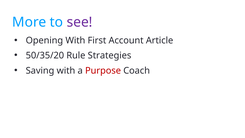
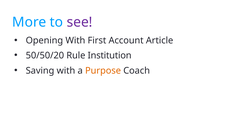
50/35/20: 50/35/20 -> 50/50/20
Strategies: Strategies -> Institution
Purpose colour: red -> orange
